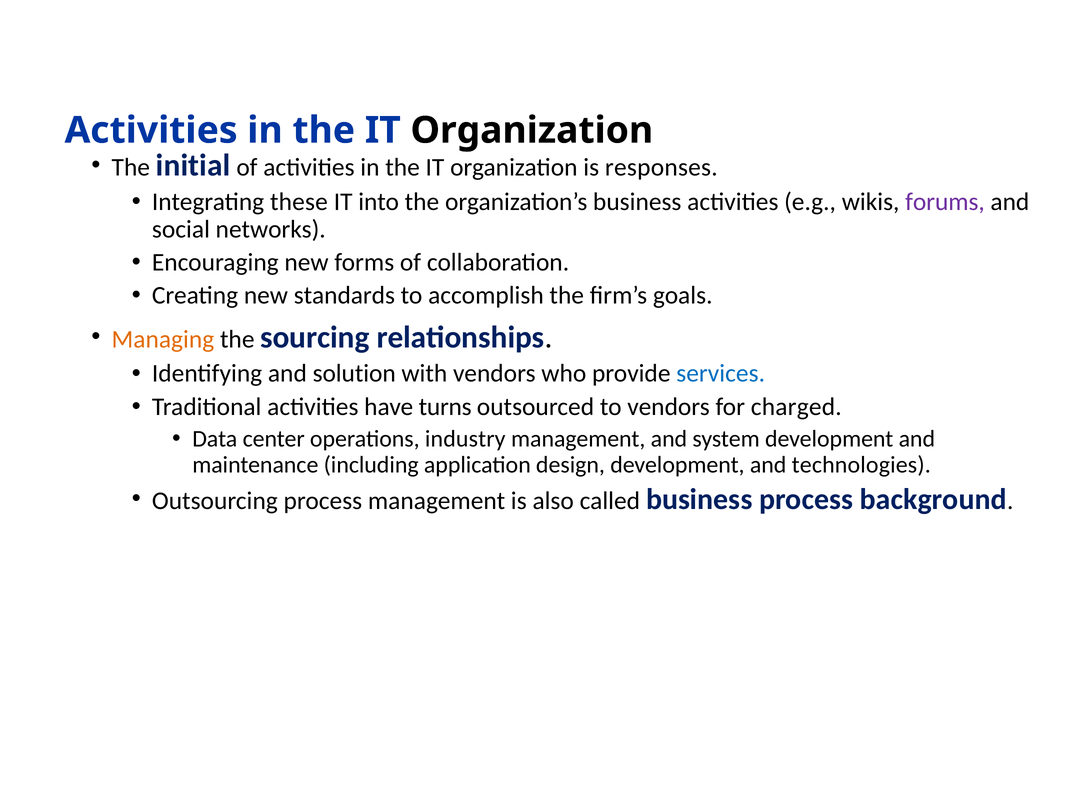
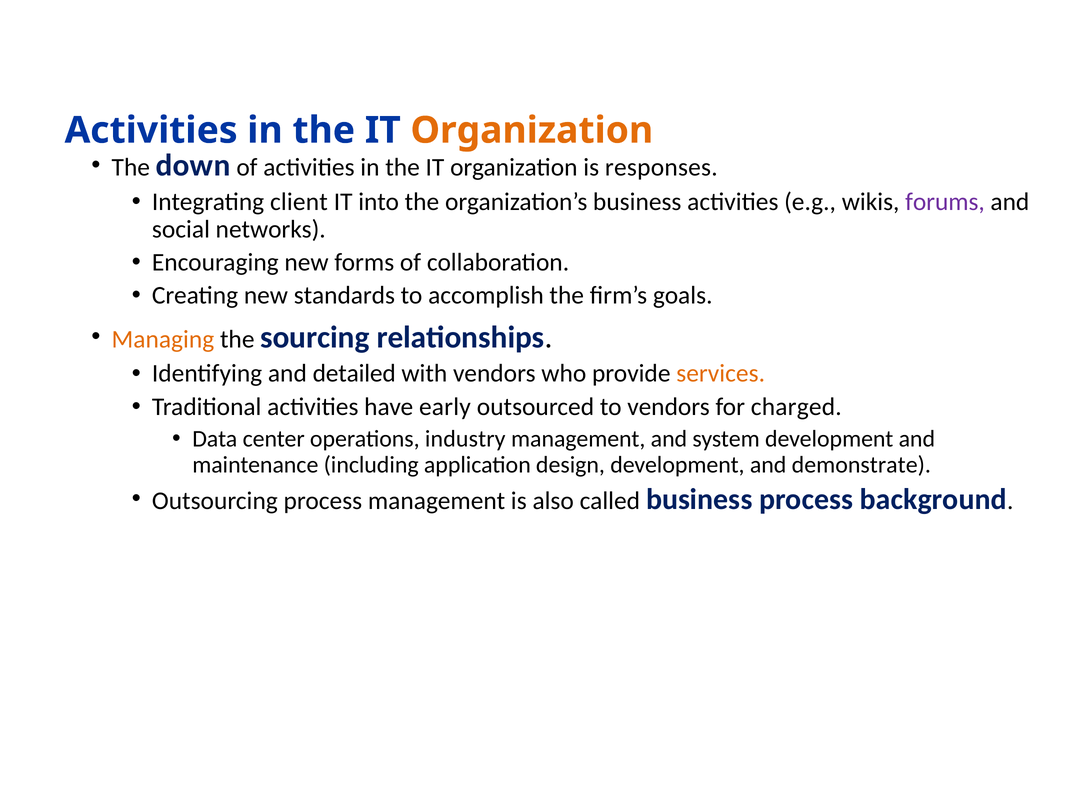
Organization at (532, 130) colour: black -> orange
initial: initial -> down
these: these -> client
solution: solution -> detailed
services colour: blue -> orange
turns: turns -> early
technologies: technologies -> demonstrate
